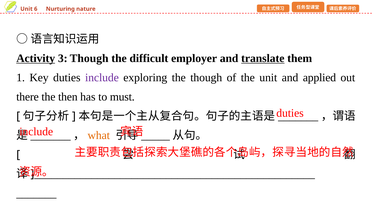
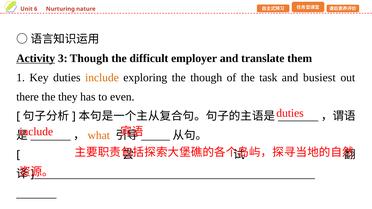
translate underline: present -> none
include at (102, 78) colour: purple -> orange
the unit: unit -> task
applied: applied -> busiest
then: then -> they
must: must -> even
